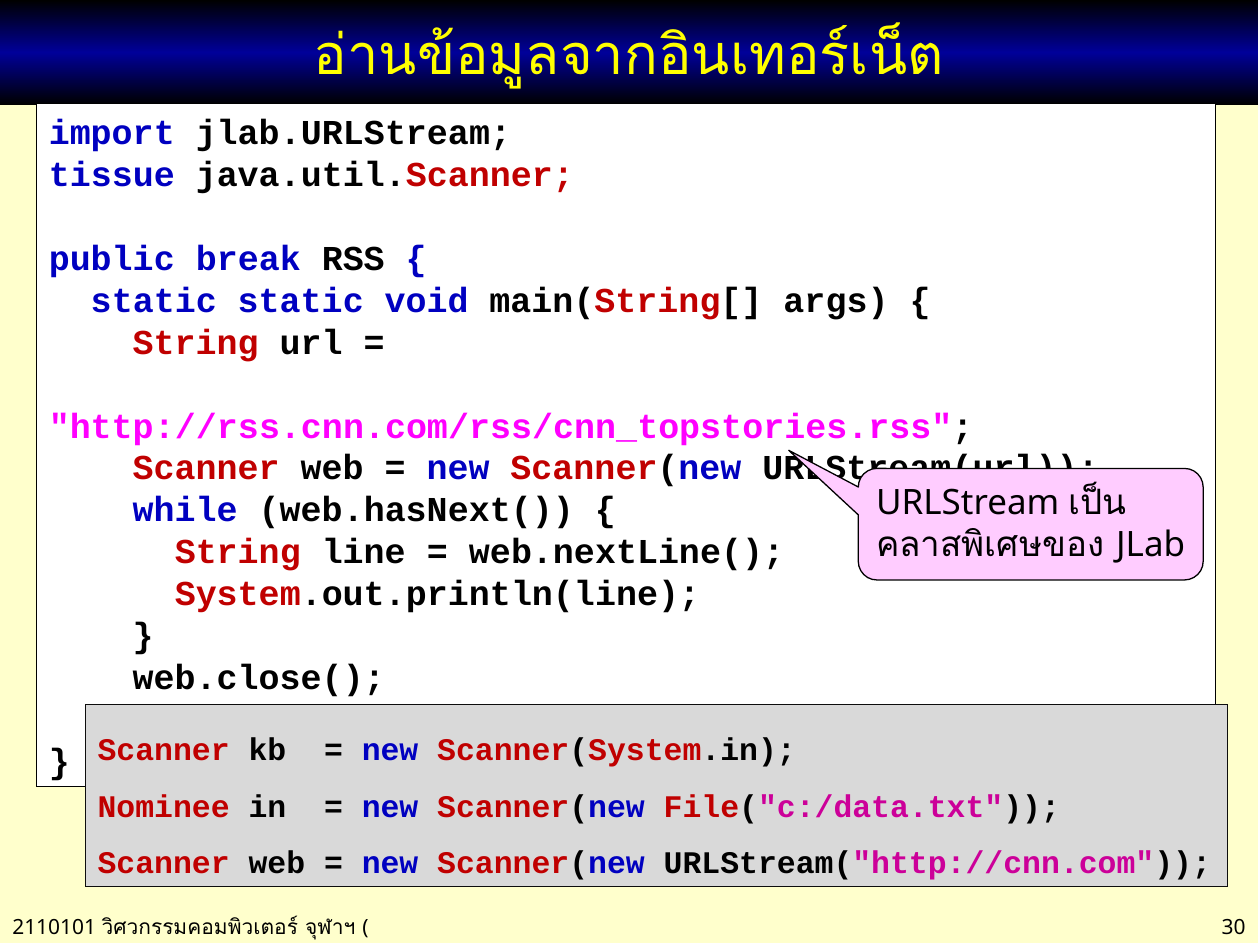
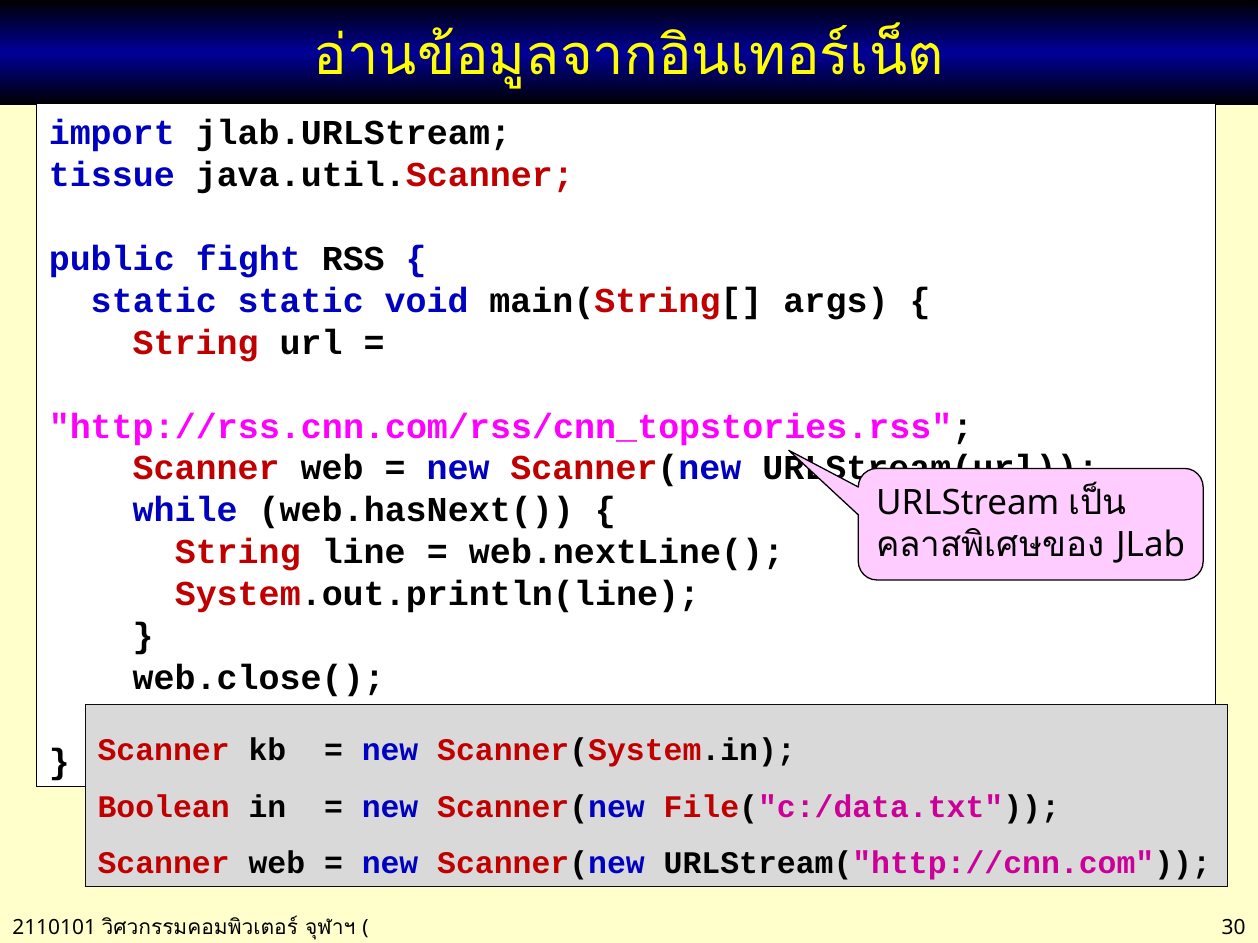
break: break -> fight
Nominee: Nominee -> Boolean
